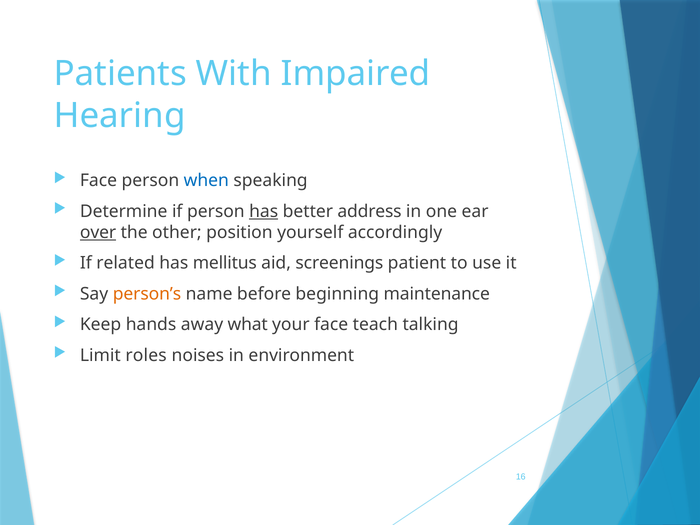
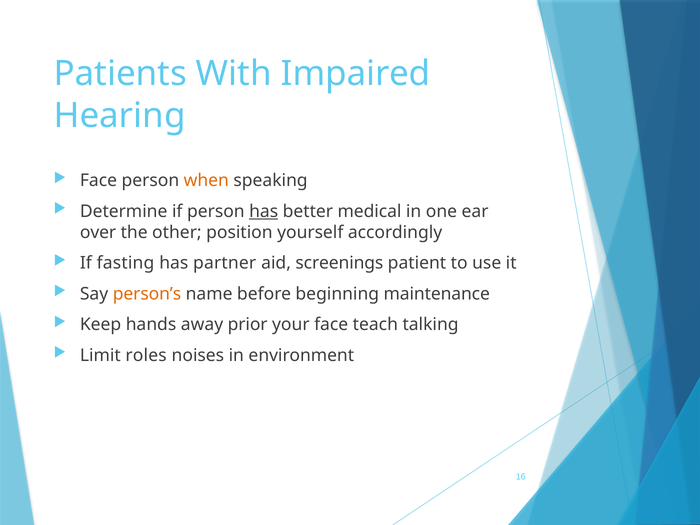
when colour: blue -> orange
address: address -> medical
over underline: present -> none
related: related -> fasting
mellitus: mellitus -> partner
what: what -> prior
